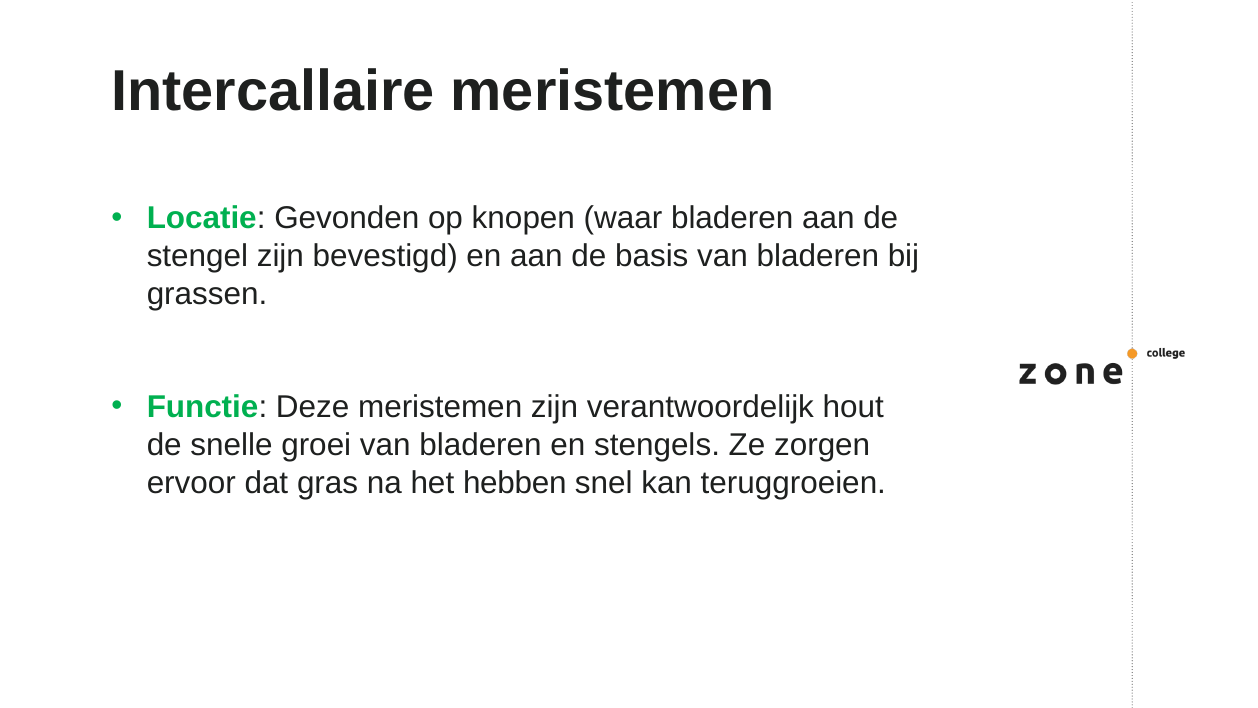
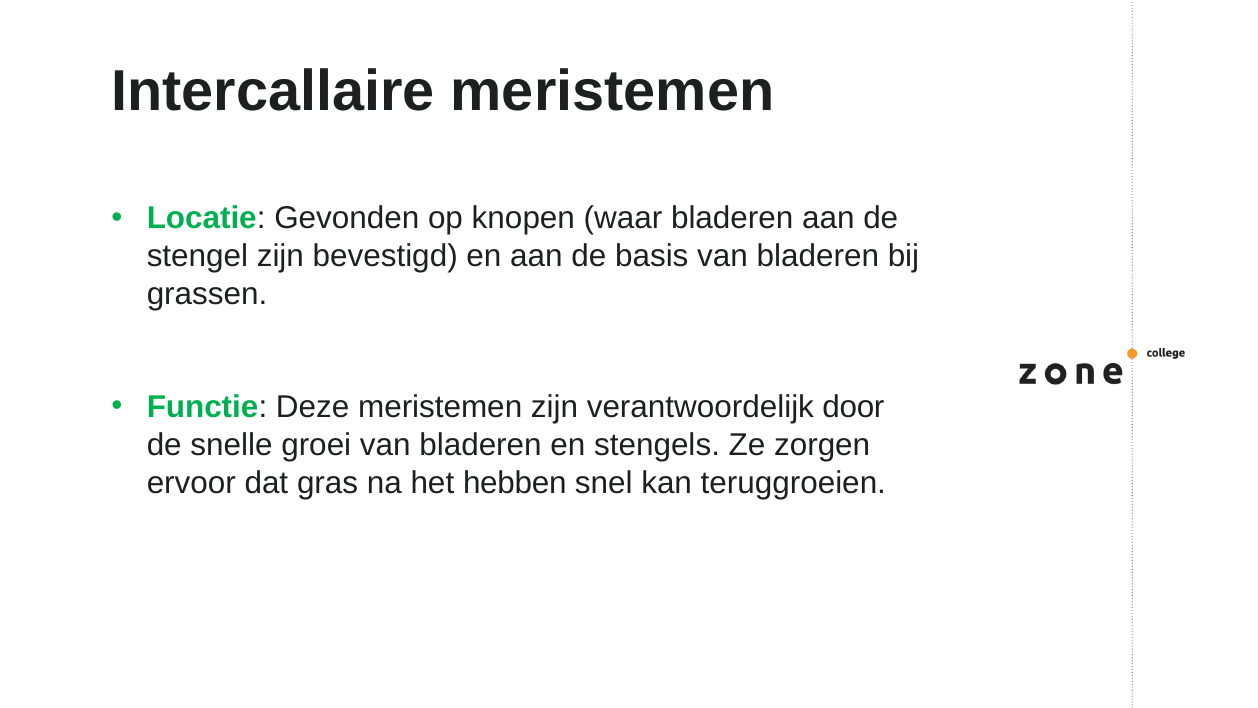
hout: hout -> door
